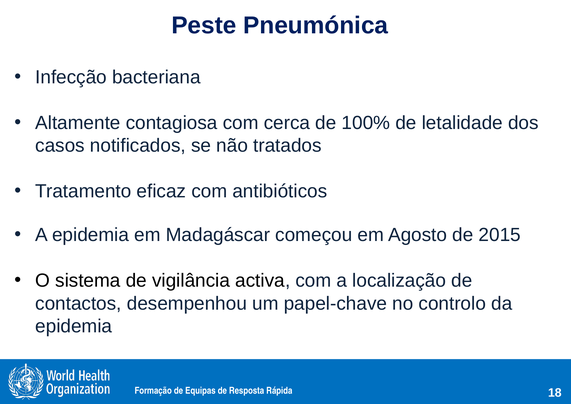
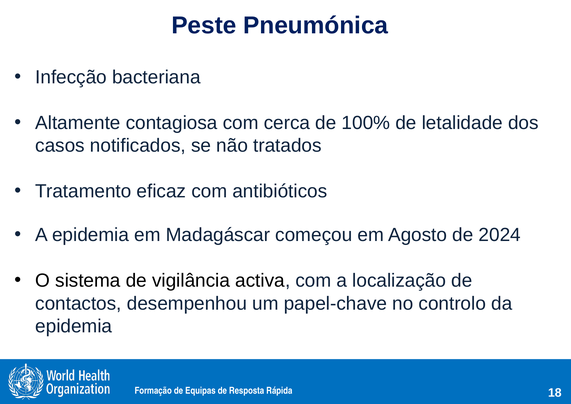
2015: 2015 -> 2024
